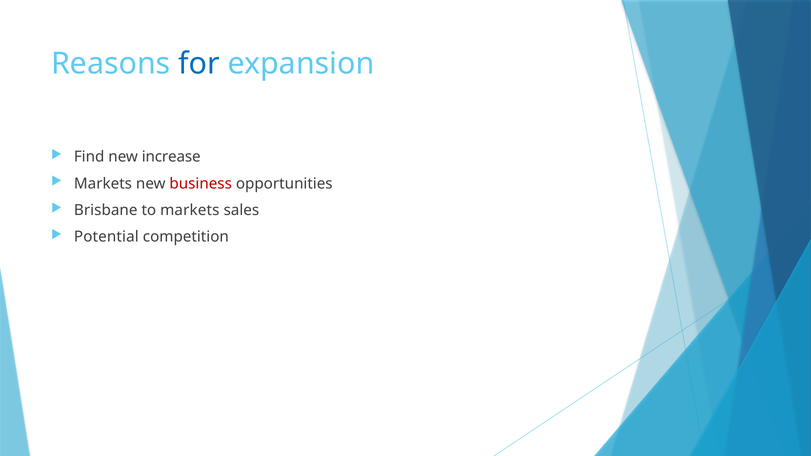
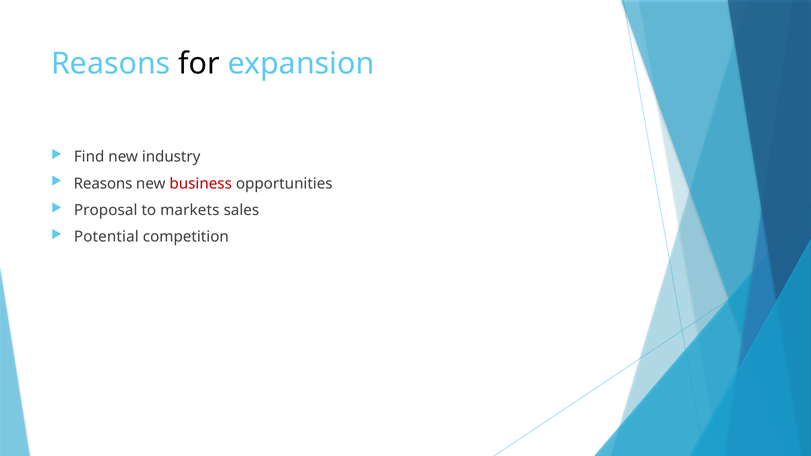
for colour: blue -> black
increase: increase -> industry
Markets at (103, 184): Markets -> Reasons
Brisbane: Brisbane -> Proposal
